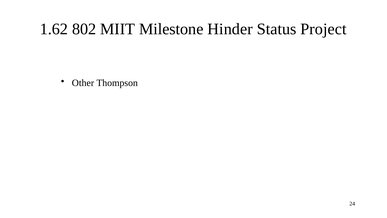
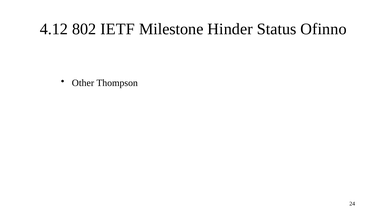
1.62: 1.62 -> 4.12
MIIT: MIIT -> IETF
Project: Project -> Ofinno
